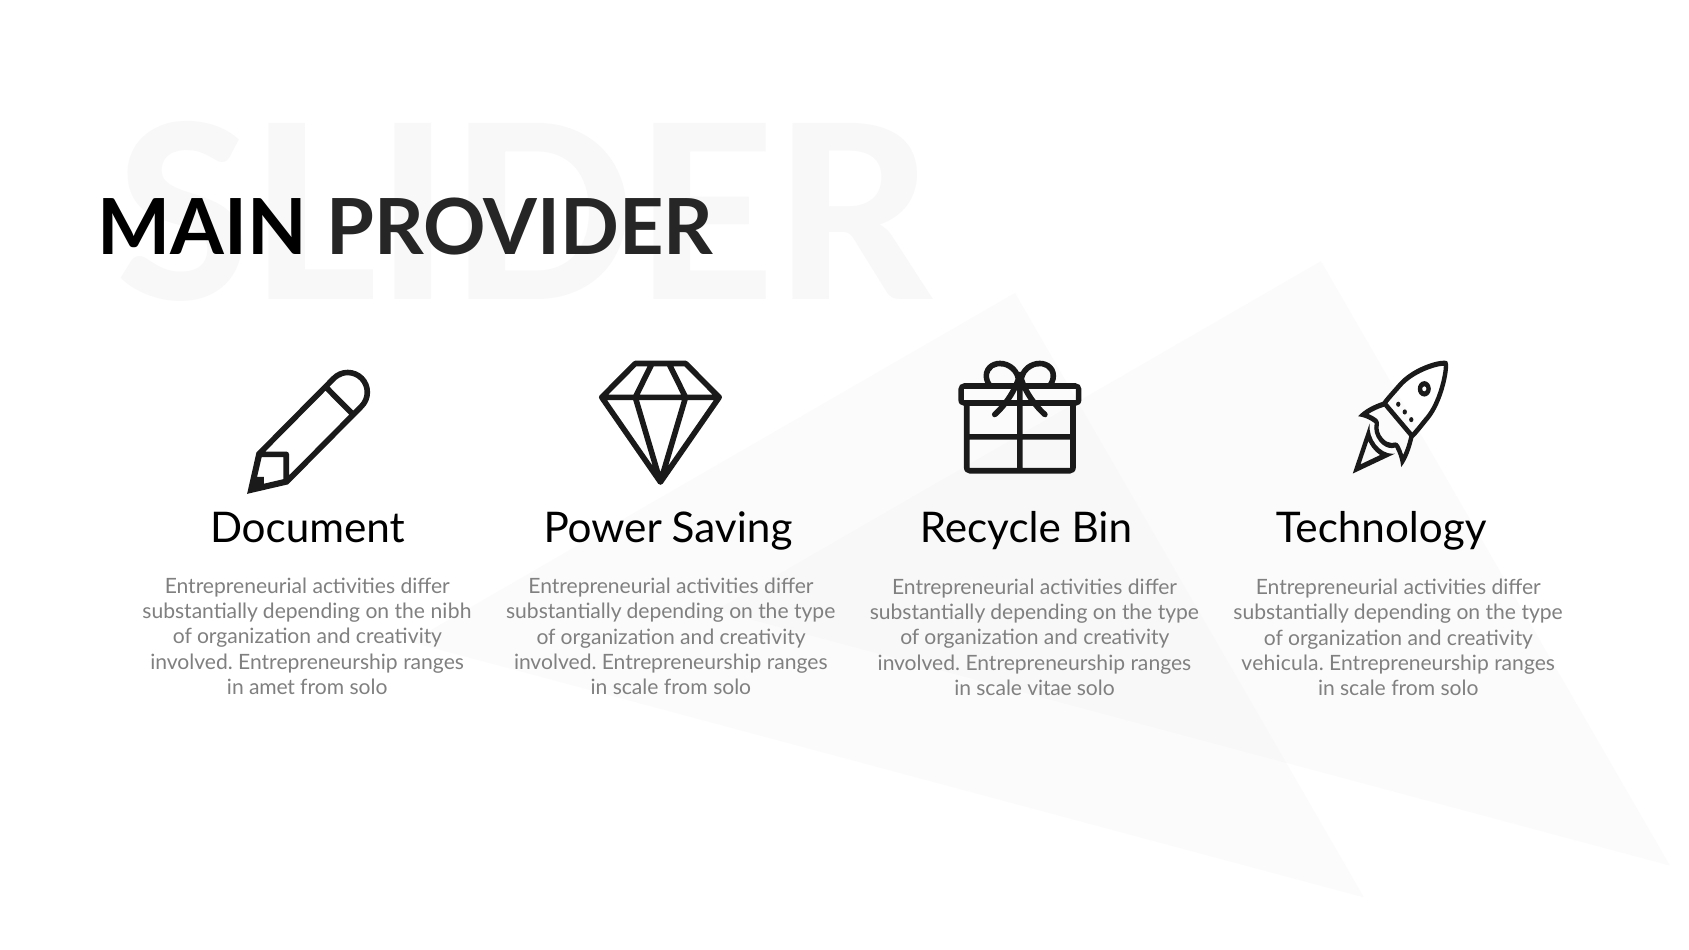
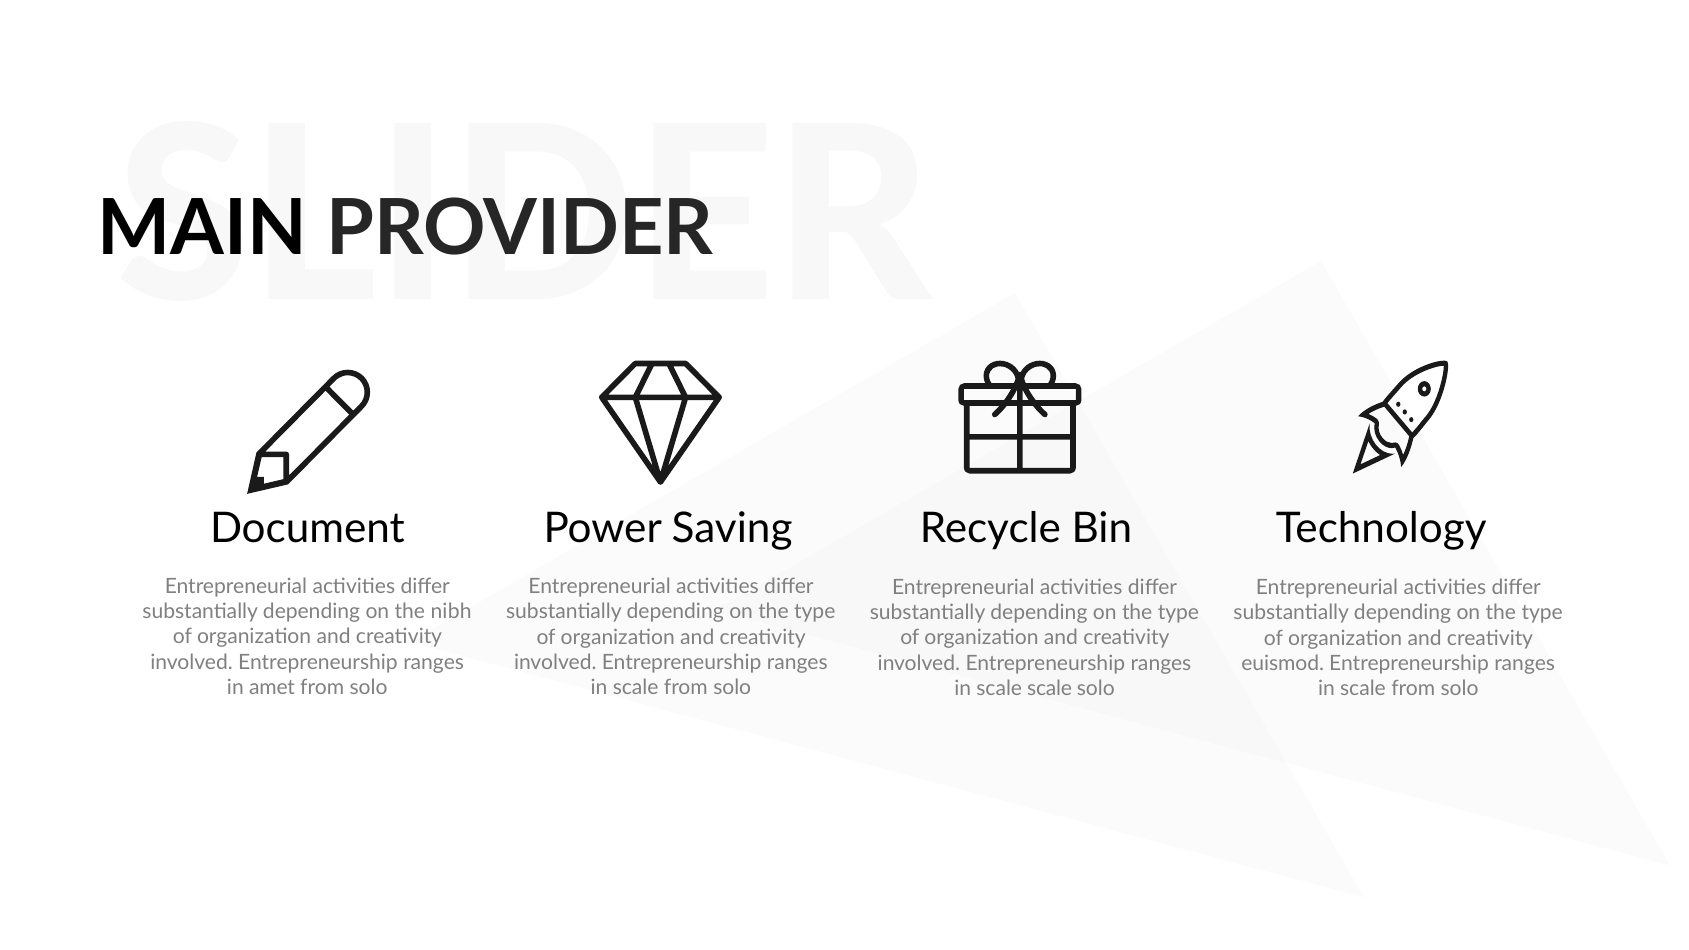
vehicula: vehicula -> euismod
scale vitae: vitae -> scale
